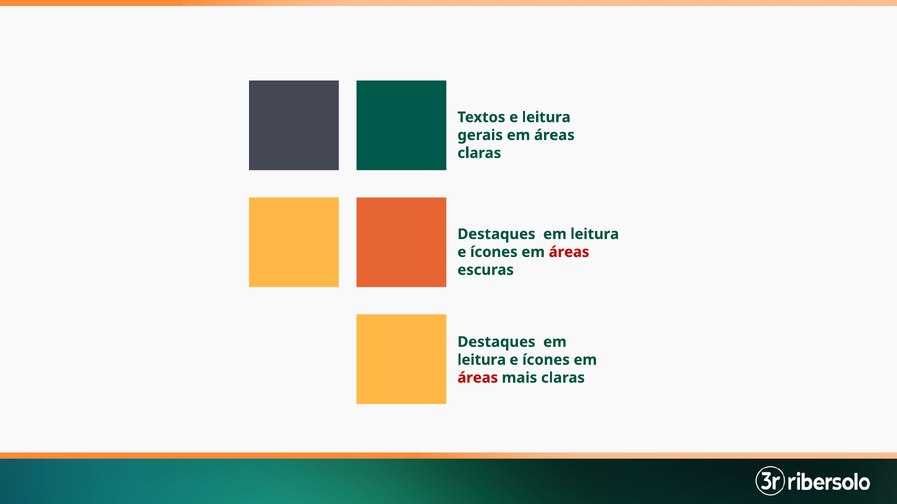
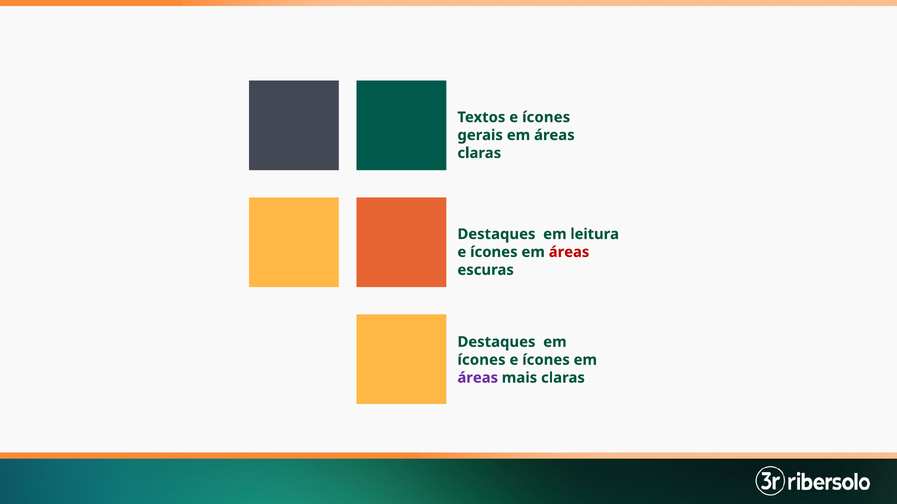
Textos e leitura: leitura -> ícones
leitura at (482, 360): leitura -> ícones
áreas at (478, 378) colour: red -> purple
